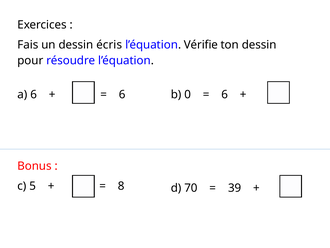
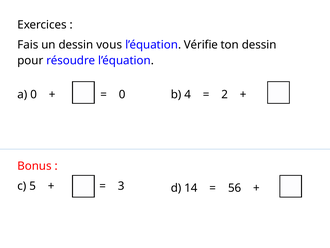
écris: écris -> vous
a 6: 6 -> 0
6 at (122, 94): 6 -> 0
0: 0 -> 4
6 at (225, 94): 6 -> 2
8: 8 -> 3
70: 70 -> 14
39: 39 -> 56
